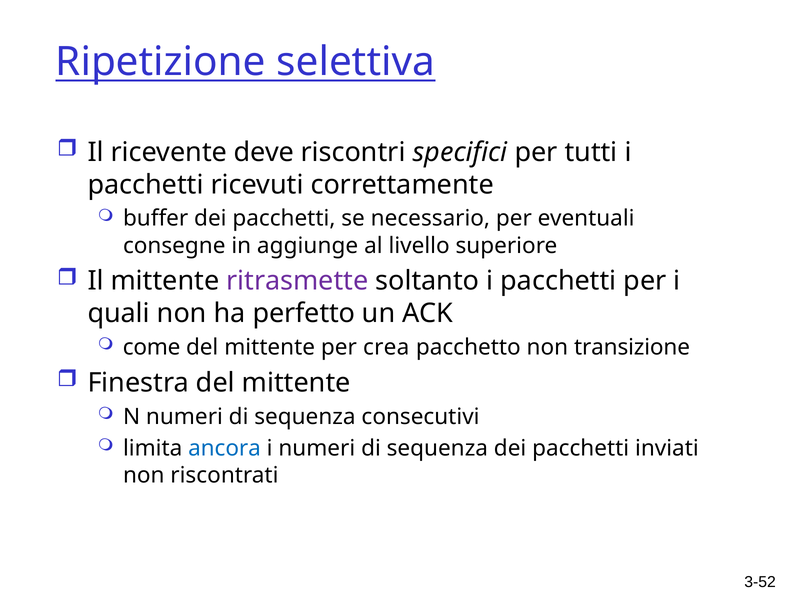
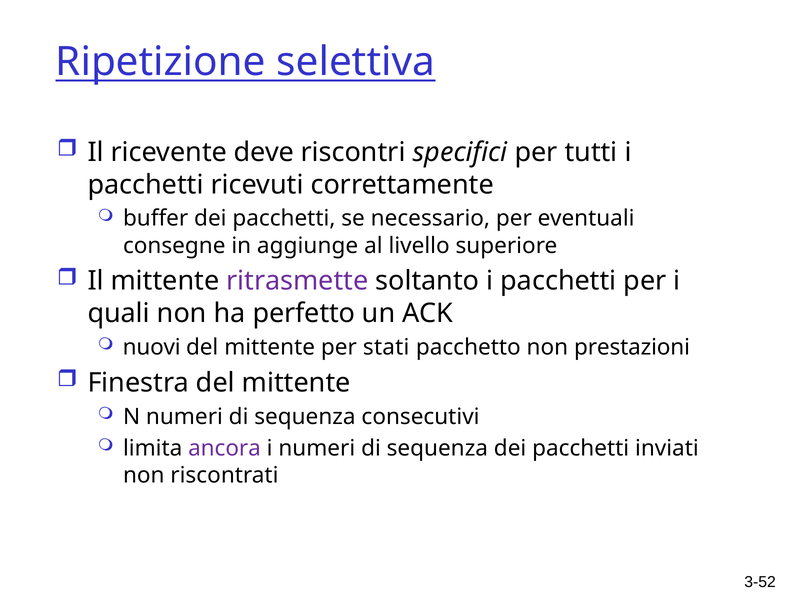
come: come -> nuovi
crea: crea -> stati
transizione: transizione -> prestazioni
ancora colour: blue -> purple
